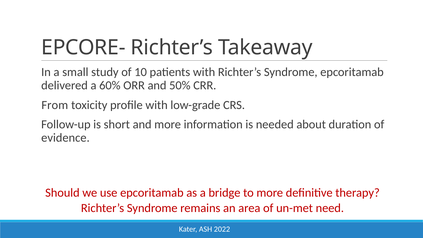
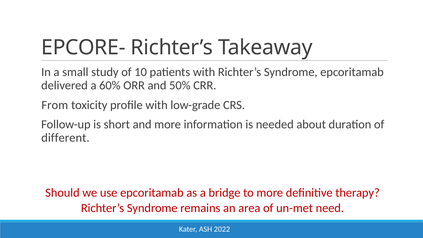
evidence: evidence -> different
